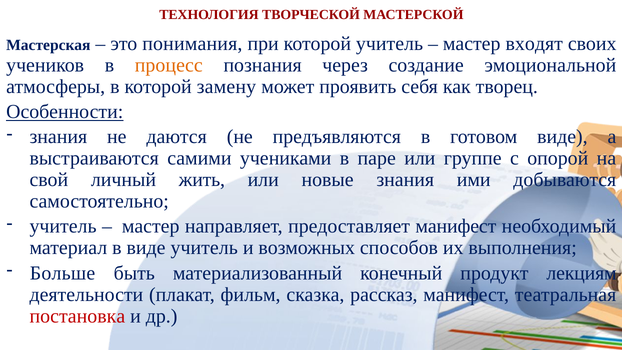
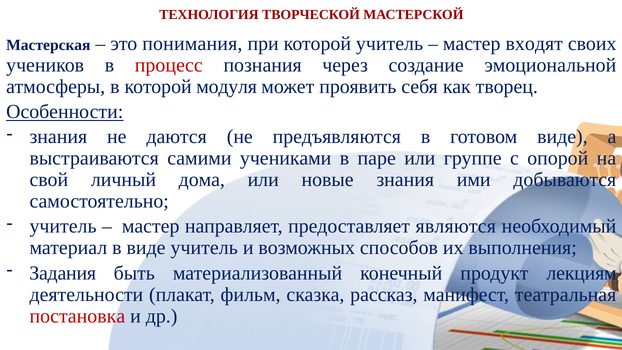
процесс colour: orange -> red
замену: замену -> модуля
жить: жить -> дома
предоставляет манифест: манифест -> являются
Больше: Больше -> Задания
